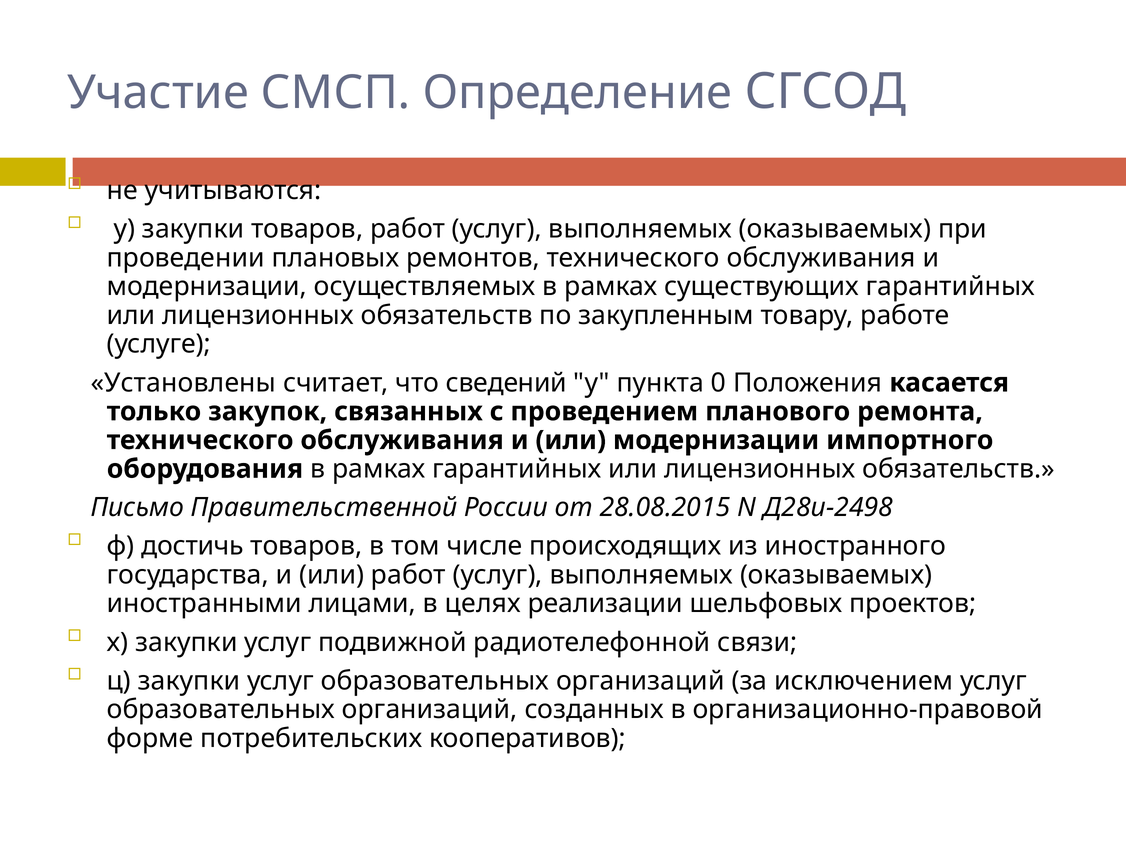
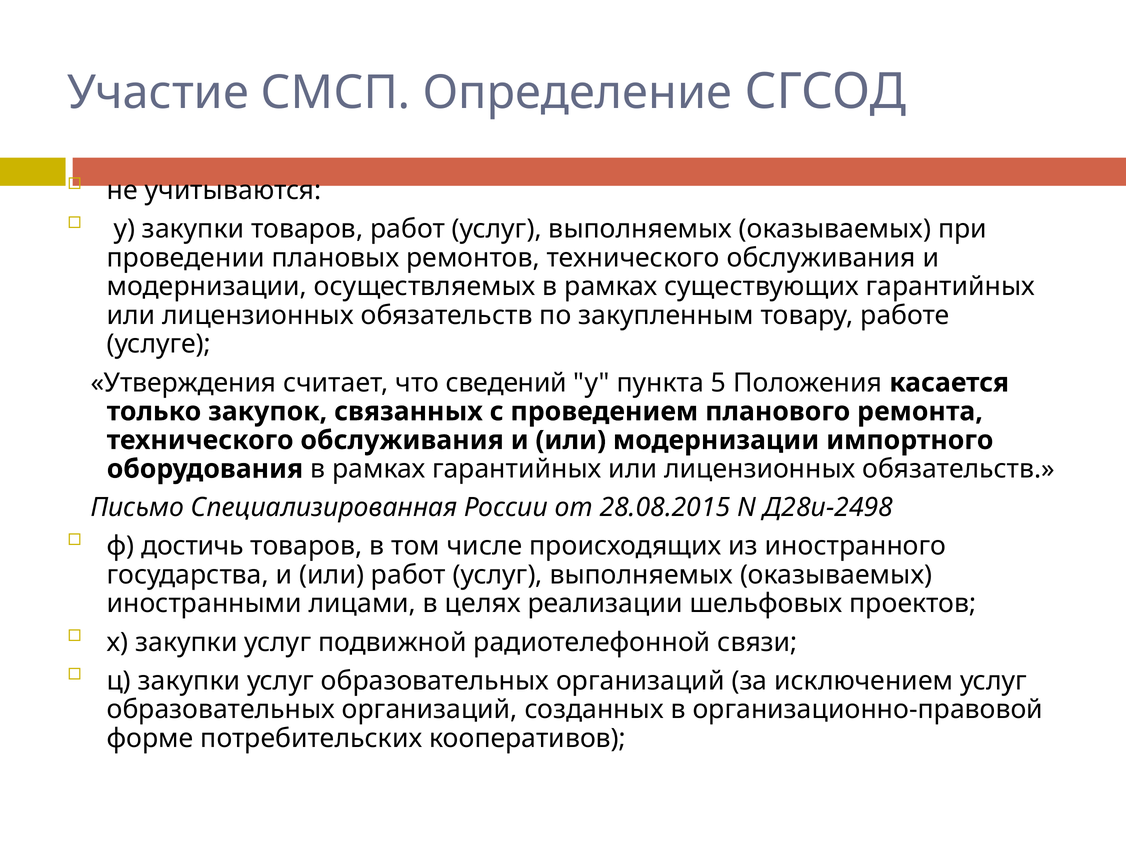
Установлены: Установлены -> Утверждения
0: 0 -> 5
Правительственной: Правительственной -> Специализированная
